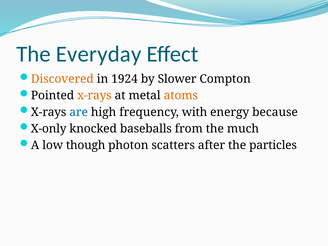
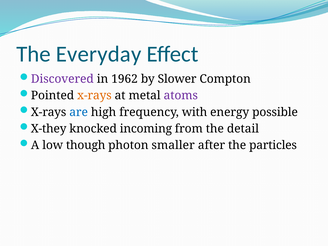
Discovered colour: orange -> purple
1924: 1924 -> 1962
atoms colour: orange -> purple
because: because -> possible
X-only: X-only -> X-they
baseballs: baseballs -> incoming
much: much -> detail
scatters: scatters -> smaller
